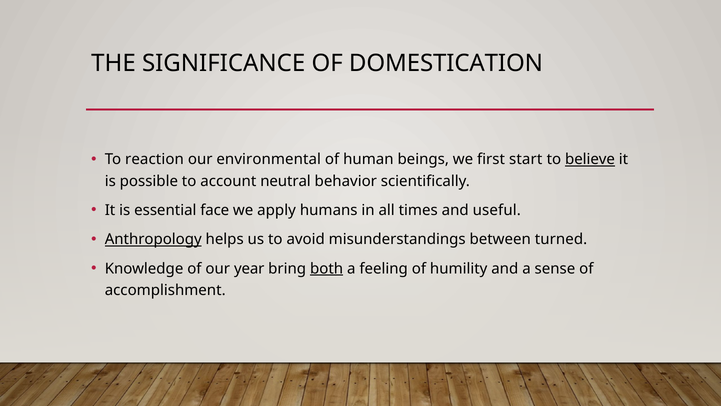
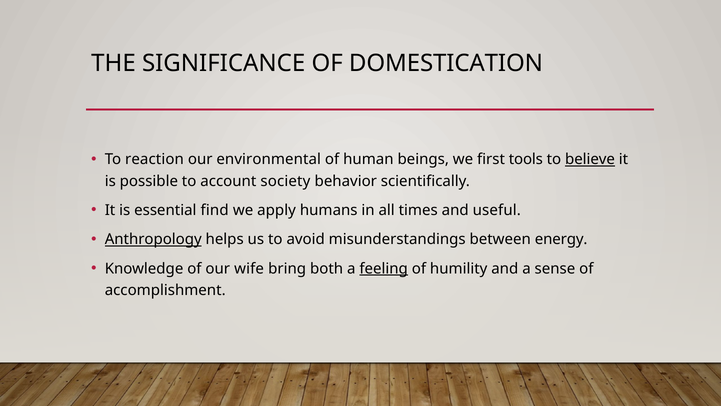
start: start -> tools
neutral: neutral -> society
face: face -> find
turned: turned -> energy
year: year -> wife
both underline: present -> none
feeling underline: none -> present
